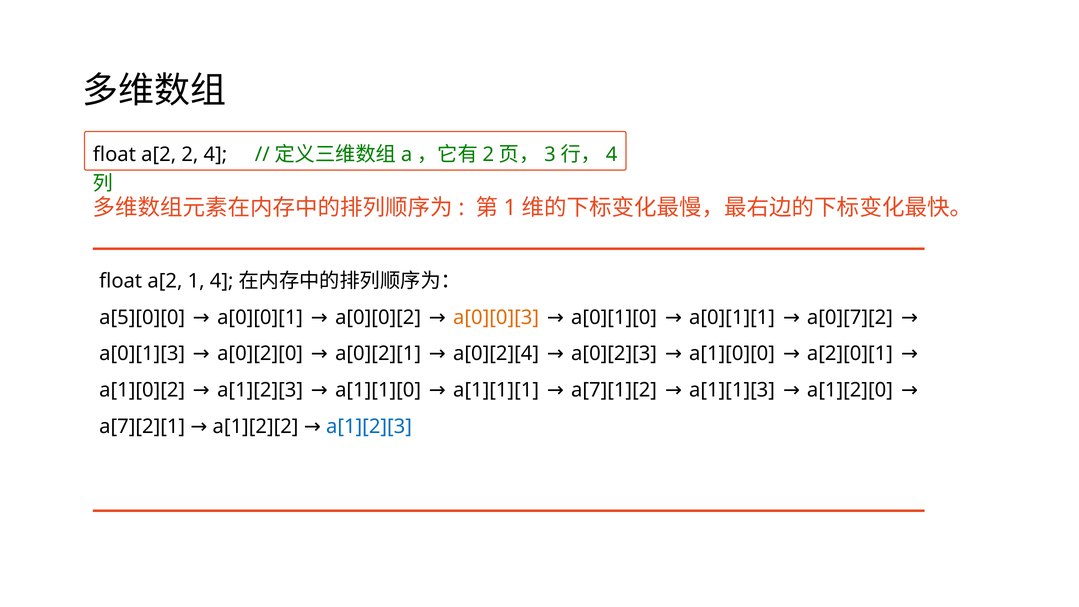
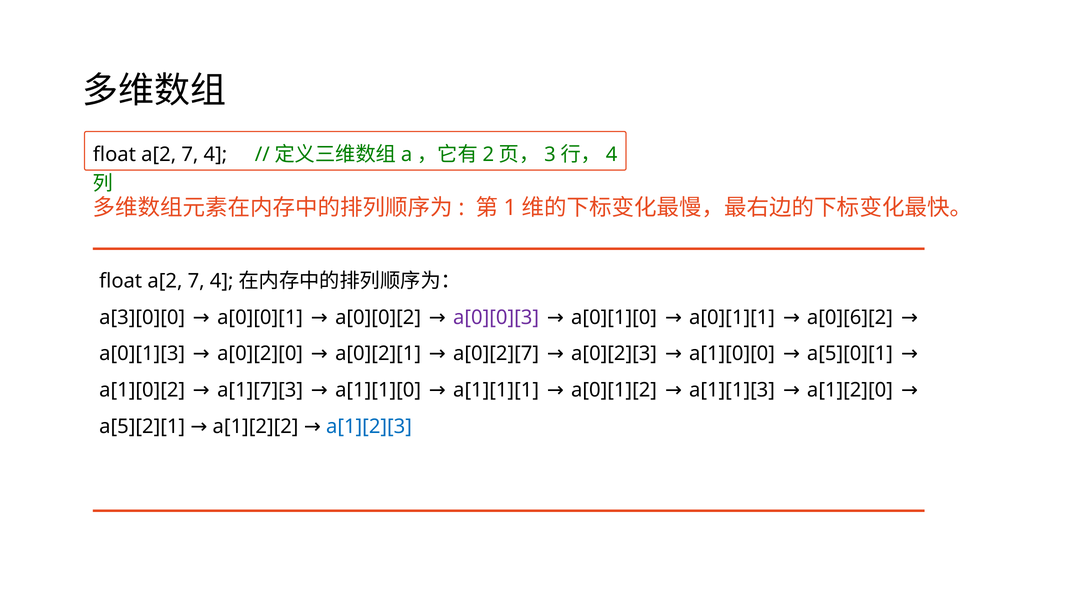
2 at (190, 154): 2 -> 7
1 at (196, 281): 1 -> 7
a[5][0][0: a[5][0][0 -> a[3][0][0
a[0][0][3 colour: orange -> purple
a[0][7][2: a[0][7][2 -> a[0][6][2
a[0][2][4: a[0][2][4 -> a[0][2][7
a[2][0][1: a[2][0][1 -> a[5][0][1
a[1][0][2 a[1][2][3: a[1][2][3 -> a[1][7][3
a[7][1][2: a[7][1][2 -> a[0][1][2
a[7][2][1: a[7][2][1 -> a[5][2][1
